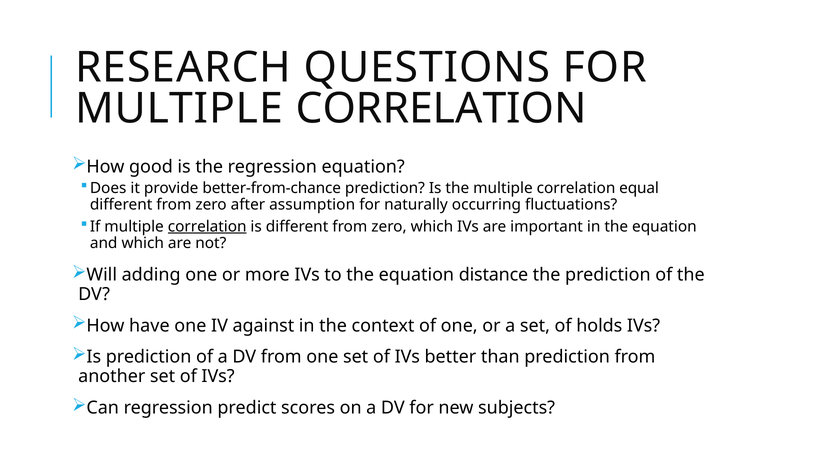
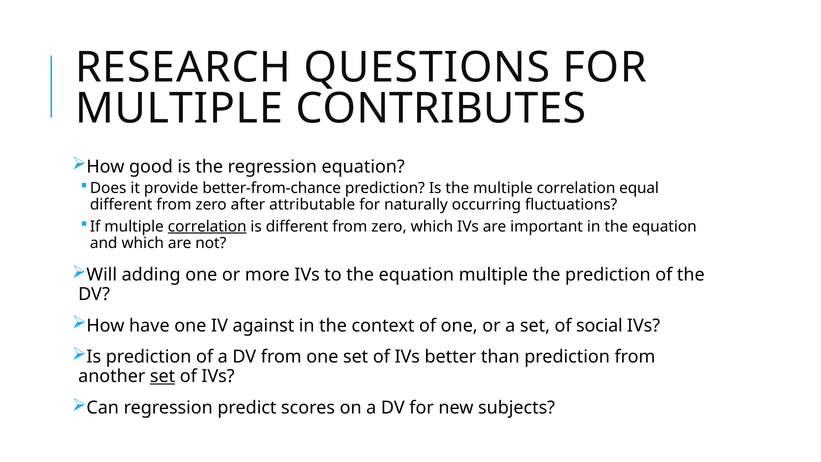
CORRELATION at (441, 109): CORRELATION -> CONTRIBUTES
assumption: assumption -> attributable
equation distance: distance -> multiple
holds: holds -> social
set at (163, 376) underline: none -> present
